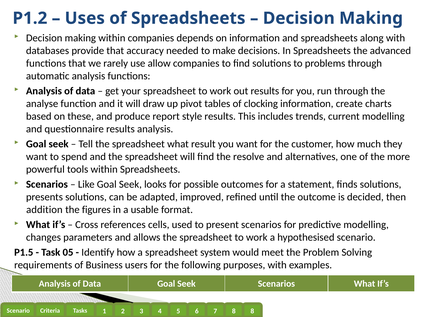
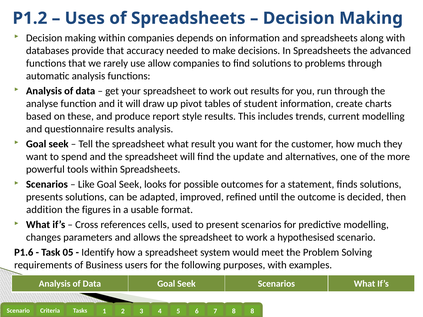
clocking: clocking -> student
resolve: resolve -> update
P1.5: P1.5 -> P1.6
